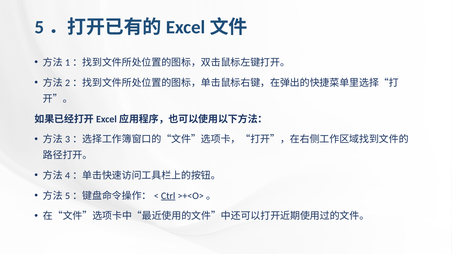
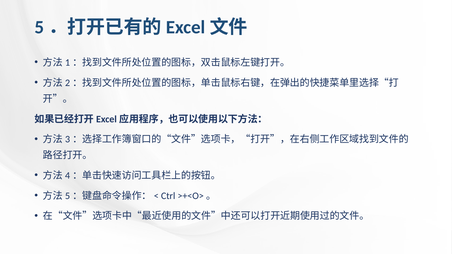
Ctrl underline: present -> none
